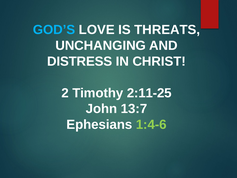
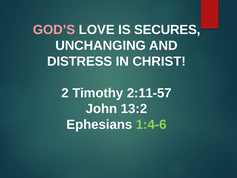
GOD’S colour: light blue -> pink
THREATS: THREATS -> SECURES
2:11-25: 2:11-25 -> 2:11-57
13:7: 13:7 -> 13:2
